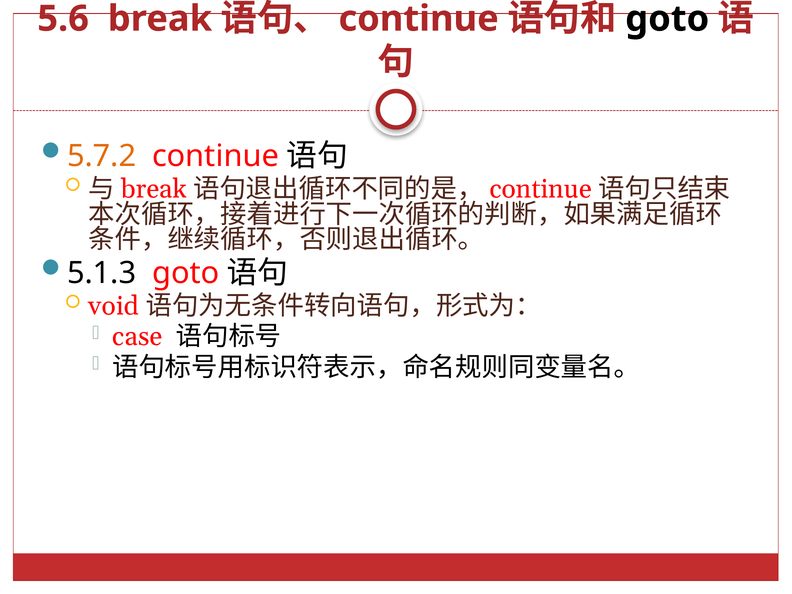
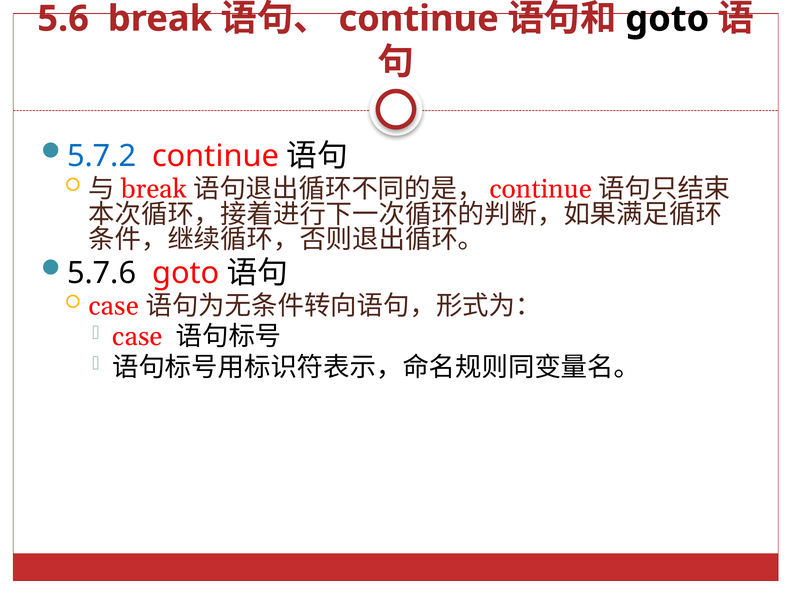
5.7.2 colour: orange -> blue
5.1.3: 5.1.3 -> 5.7.6
void at (114, 306): void -> case
